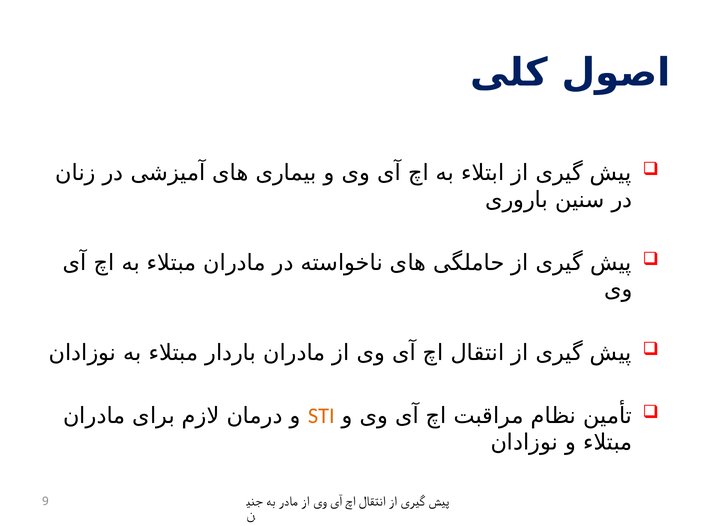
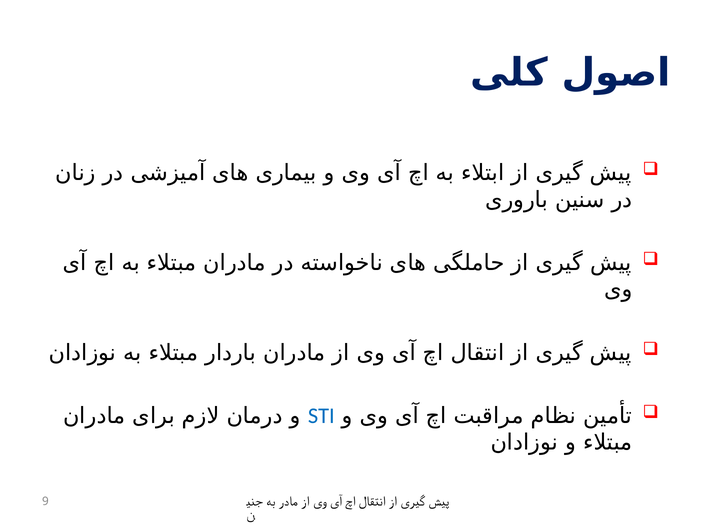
STI colour: orange -> blue
